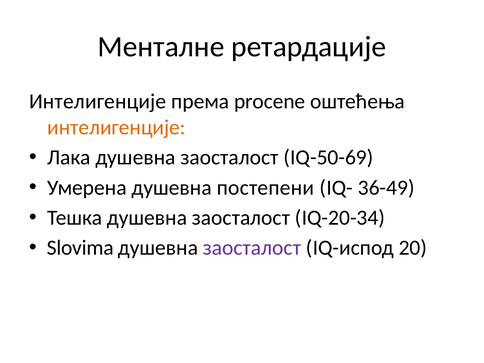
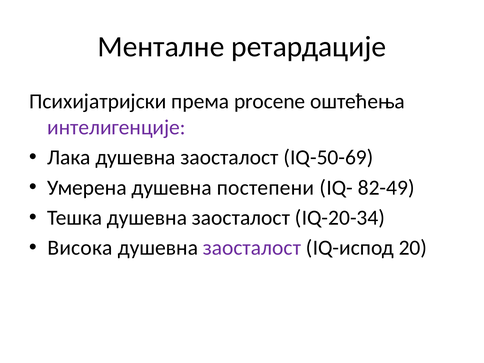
Интелигенције at (98, 102): Интелигенције -> Психијатријски
интелигенције at (116, 127) colour: orange -> purple
36-49: 36-49 -> 82-49
Slovima: Slovima -> Висока
